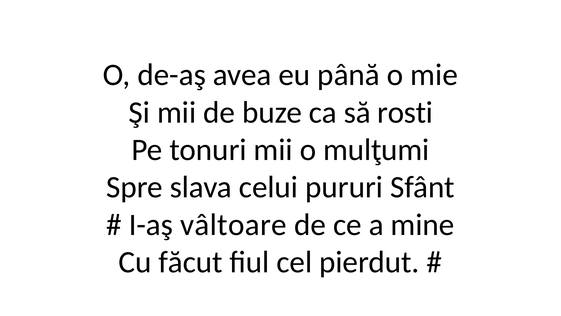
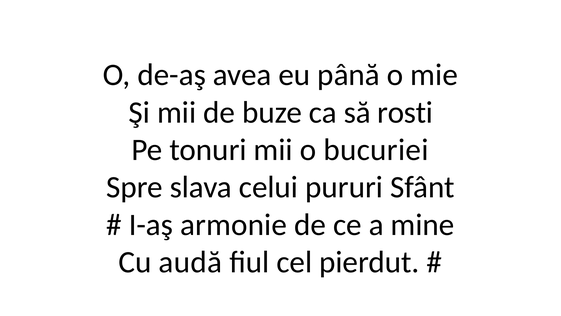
mulţumi: mulţumi -> bucuriei
vâltoare: vâltoare -> armonie
făcut: făcut -> audă
